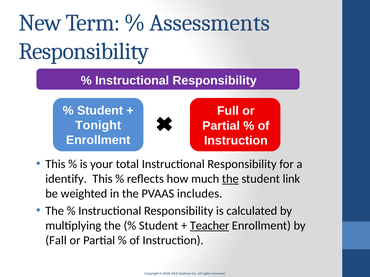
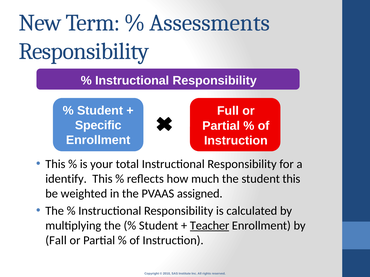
Tonight: Tonight -> Specific
the at (230, 179) underline: present -> none
student link: link -> this
includes: includes -> assigned
